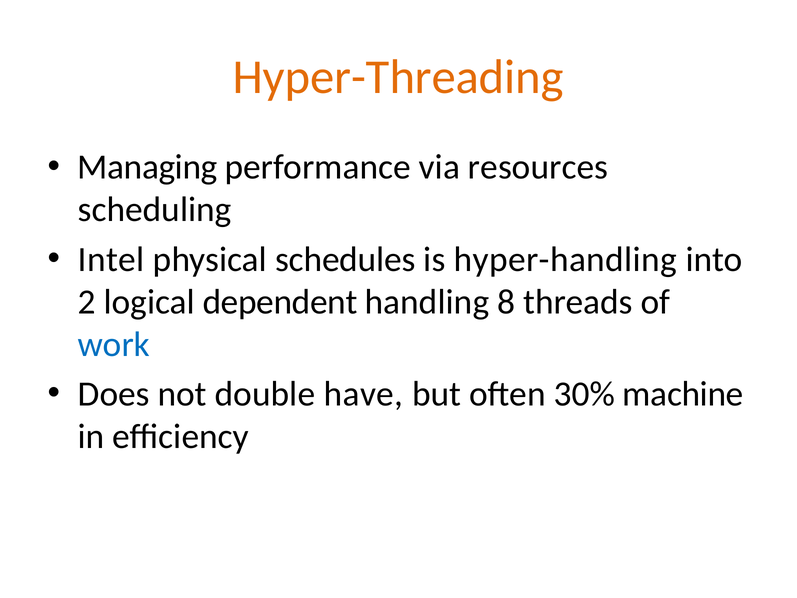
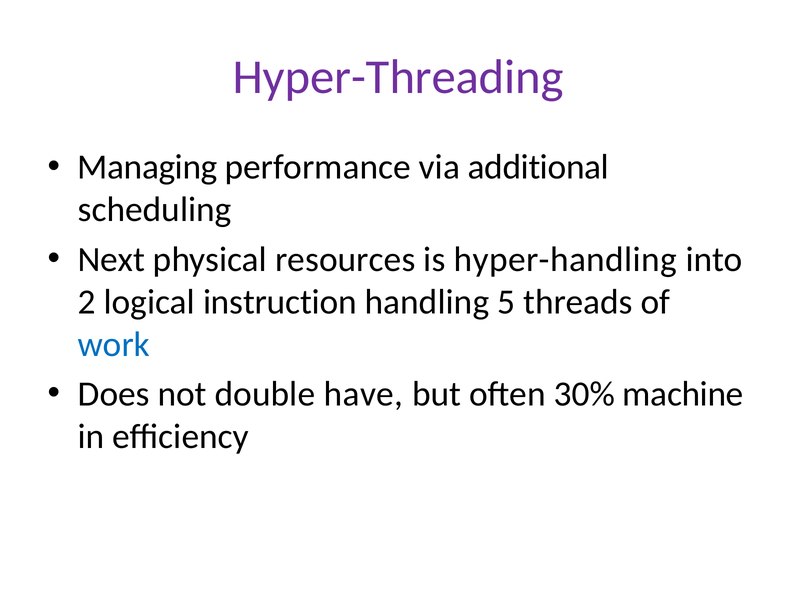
Hyper-Threading colour: orange -> purple
resources: resources -> additional
Intel: Intel -> Next
schedules: schedules -> resources
dependent: dependent -> instruction
8: 8 -> 5
